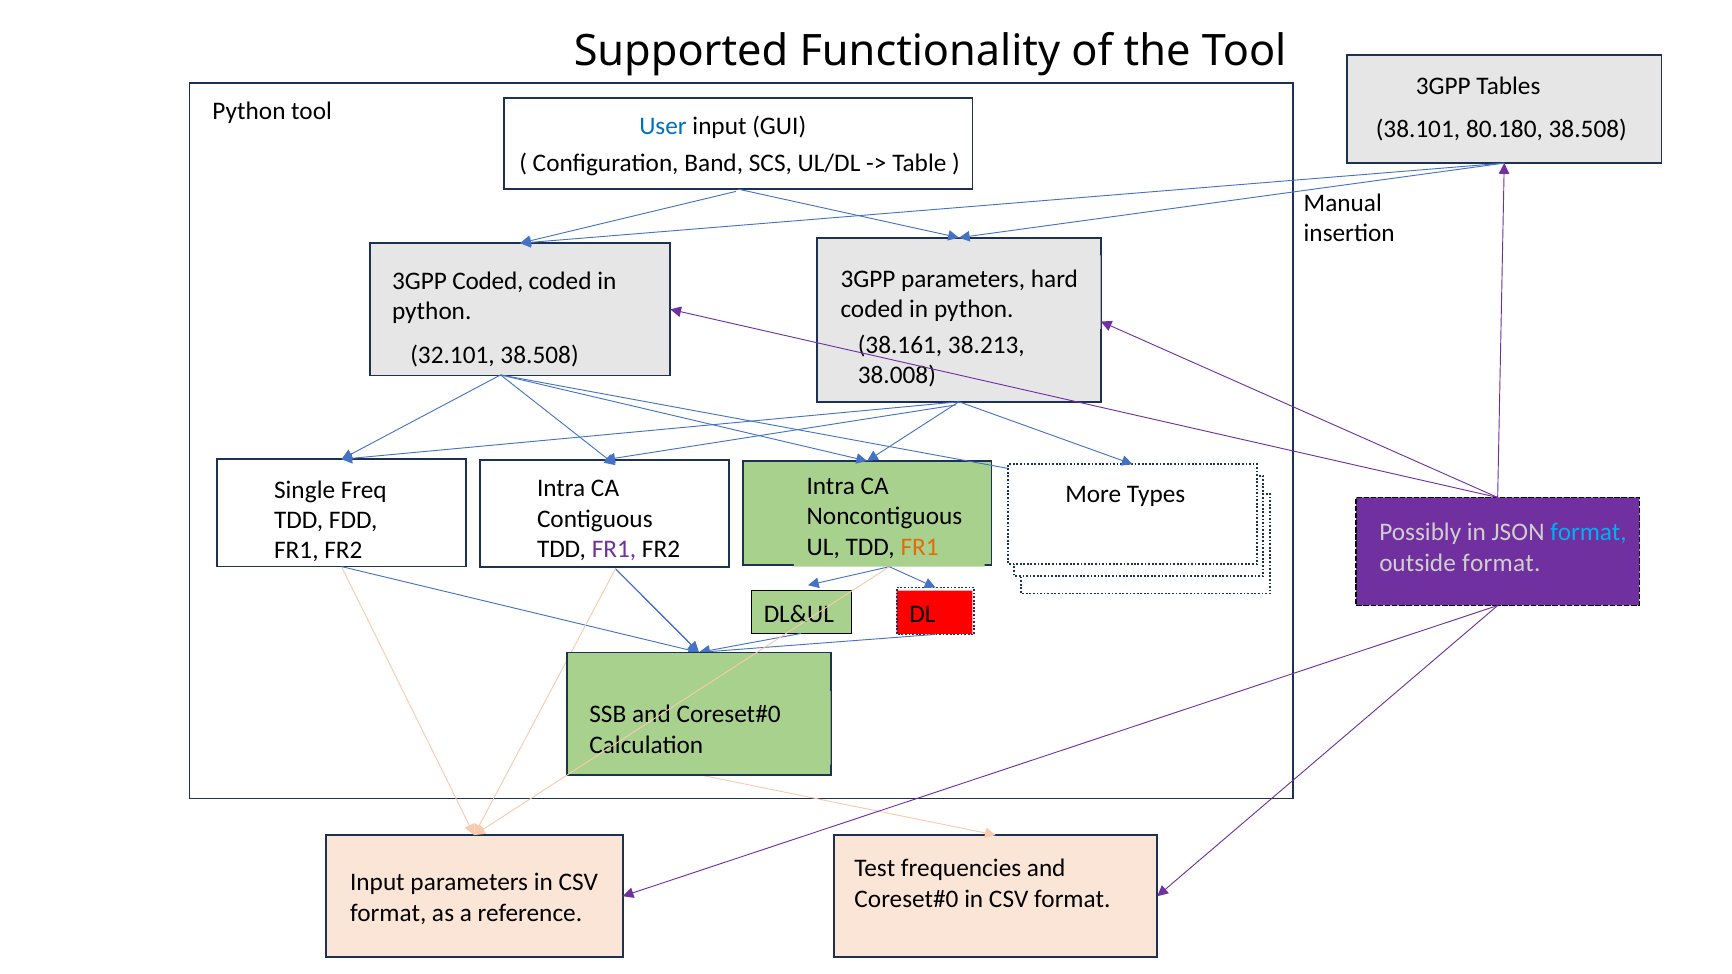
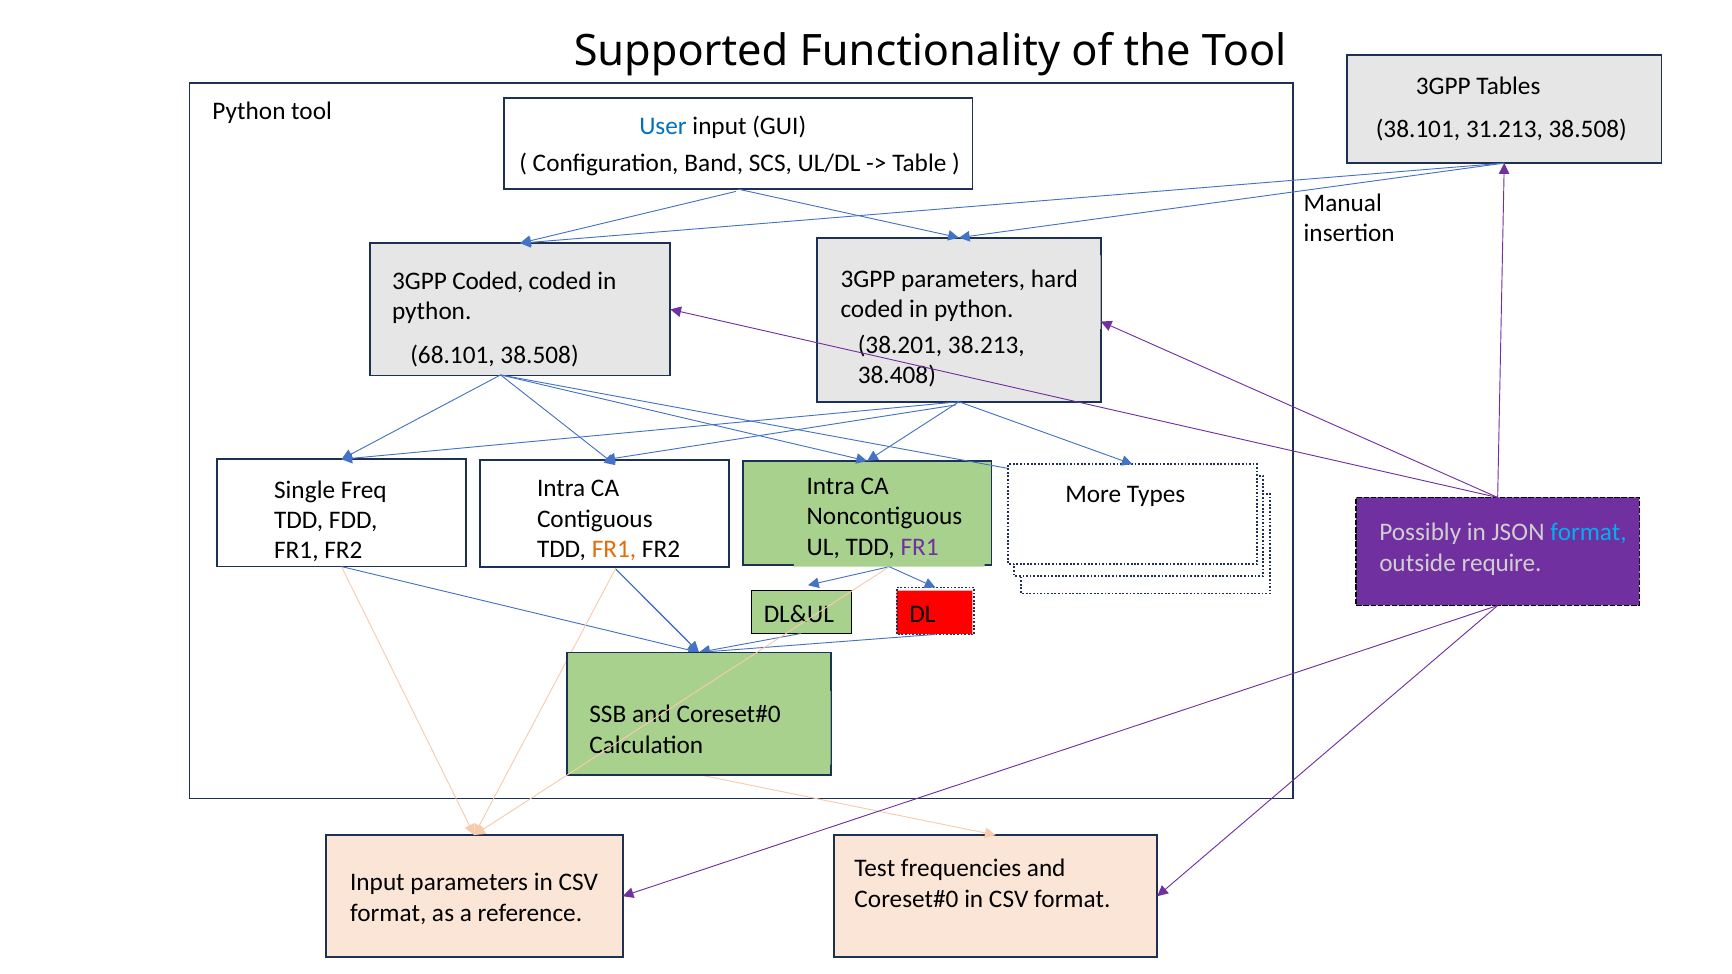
80.180: 80.180 -> 31.213
38.161: 38.161 -> 38.201
32.101: 32.101 -> 68.101
38.008: 38.008 -> 38.408
FR1 at (920, 547) colour: orange -> purple
FR1 at (614, 549) colour: purple -> orange
outside format: format -> require
